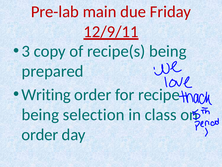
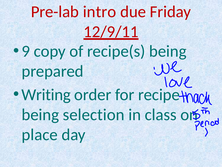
main: main -> intro
3: 3 -> 9
order at (40, 134): order -> place
